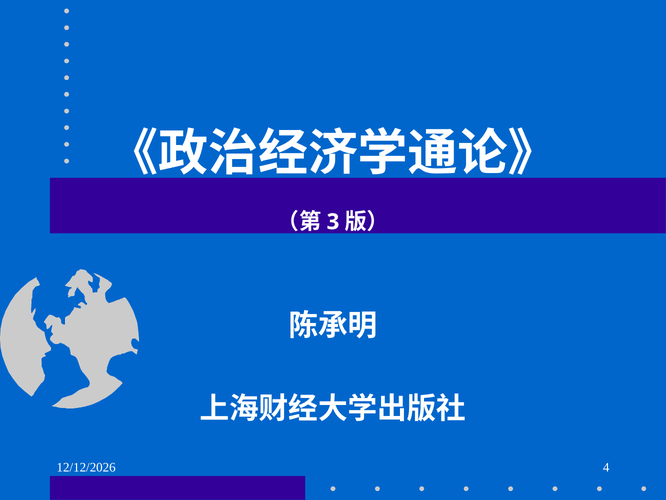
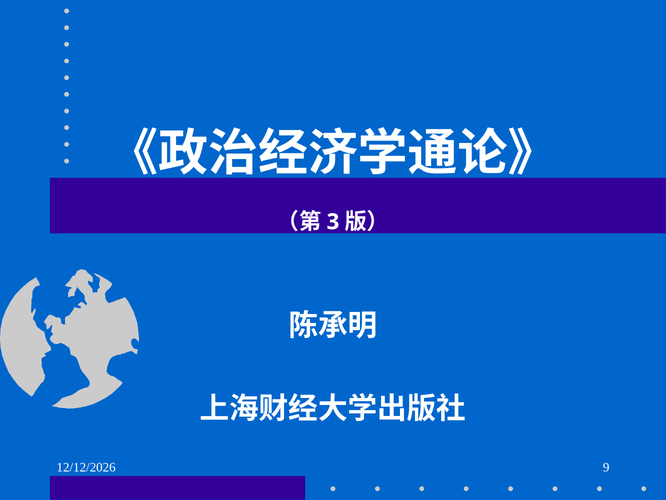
4: 4 -> 9
